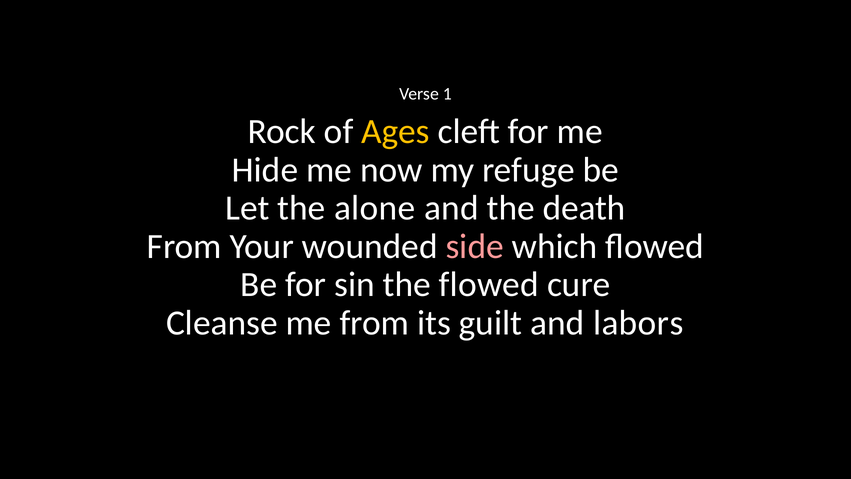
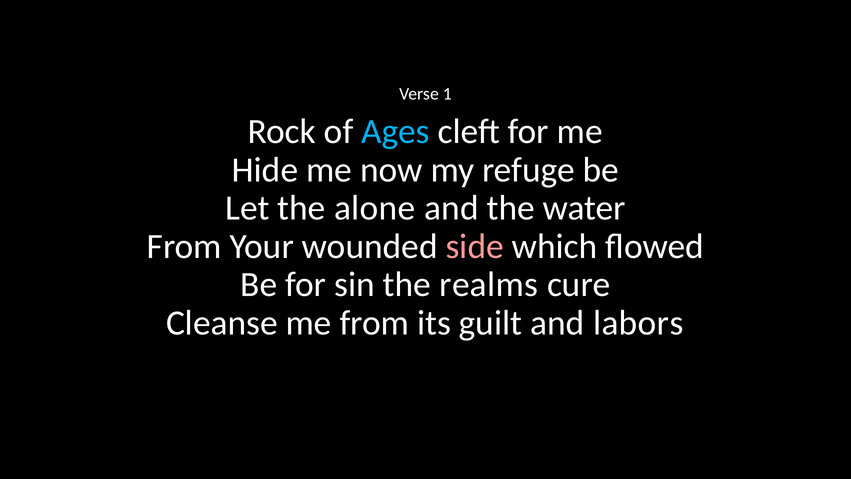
Ages colour: yellow -> light blue
death: death -> water
the flowed: flowed -> realms
